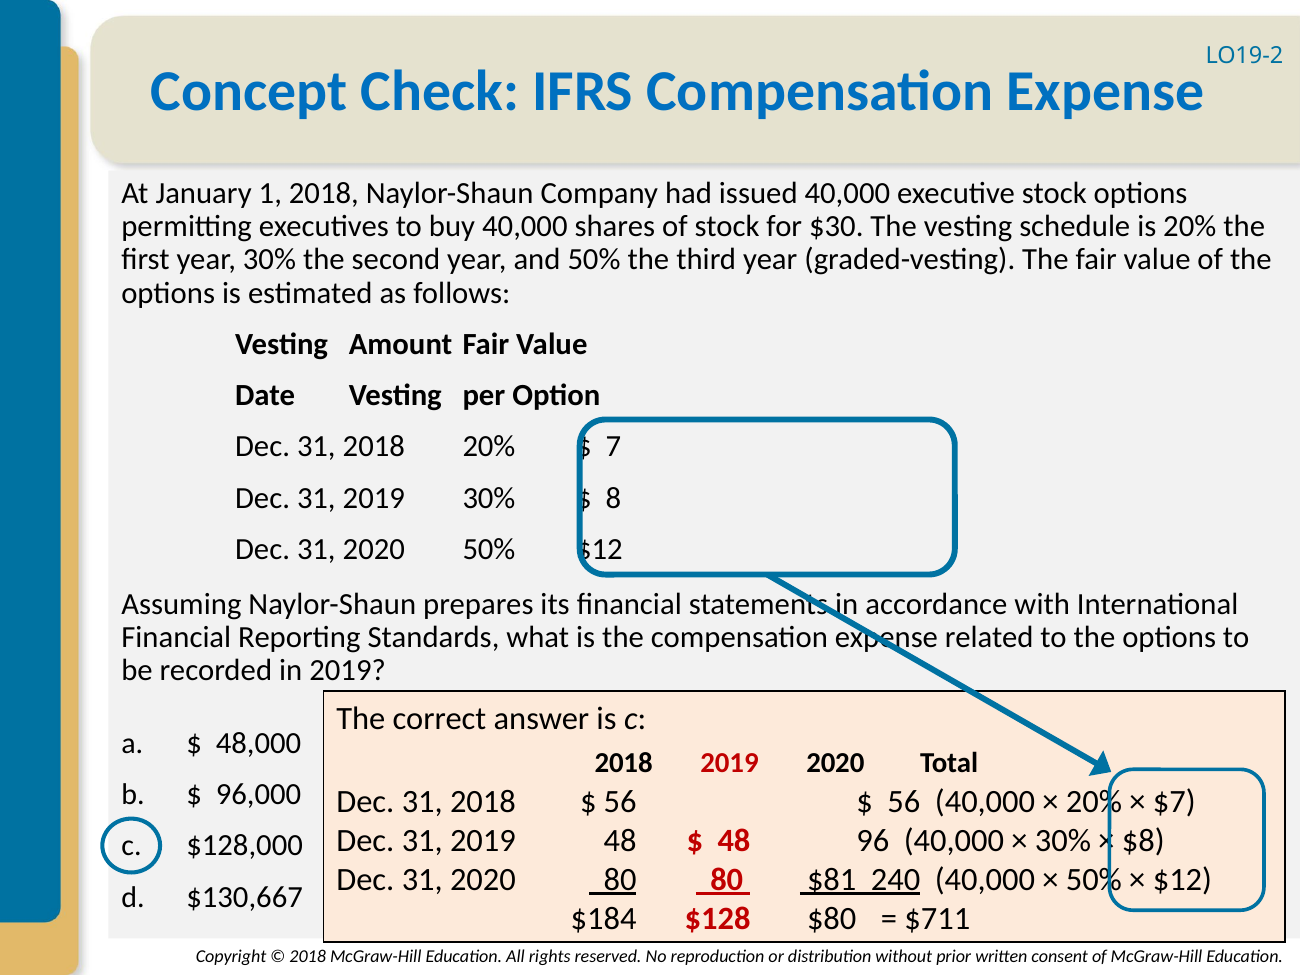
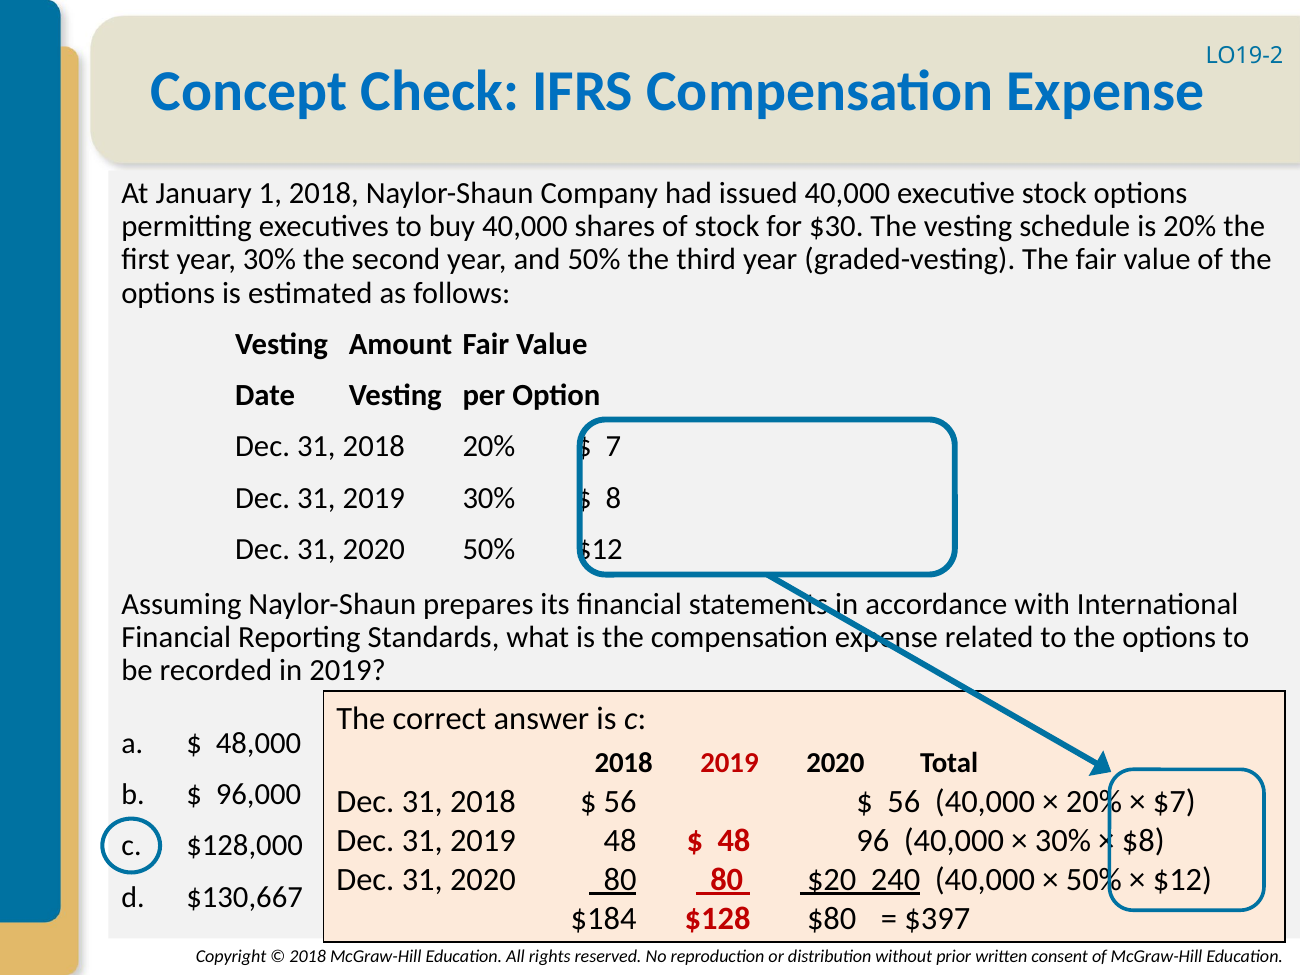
$81: $81 -> $20
$711: $711 -> $397
